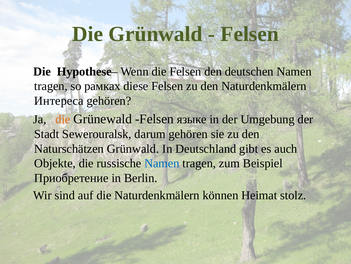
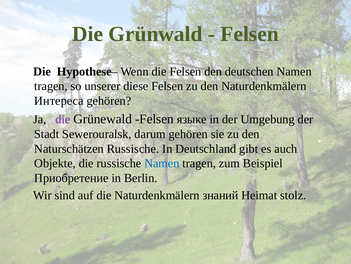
рамках: рамках -> unserer
die at (63, 119) colour: orange -> purple
Naturschätzen Grünwald: Grünwald -> Russische
können: können -> знаний
